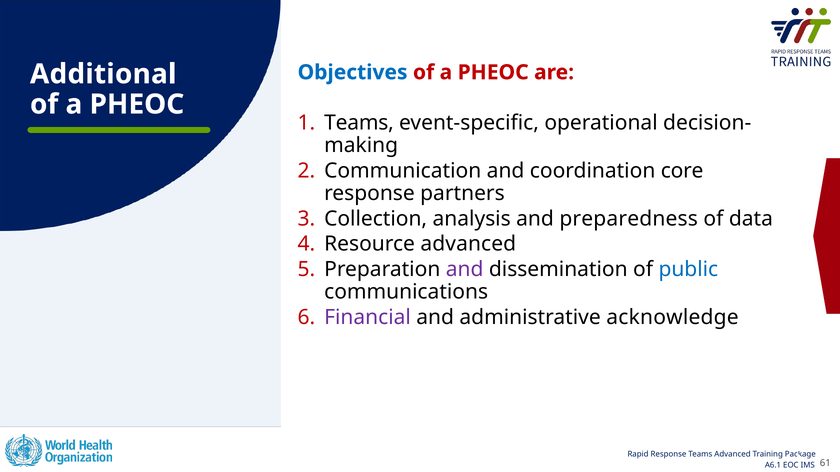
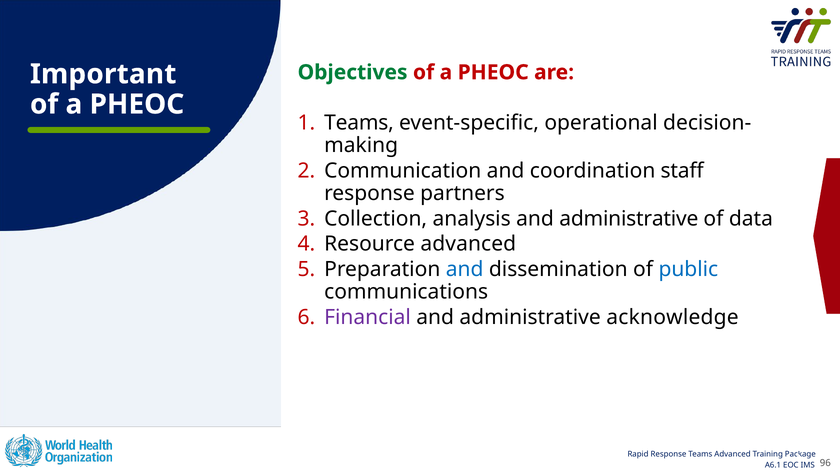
Objectives colour: blue -> green
Additional: Additional -> Important
core: core -> staff
analysis and preparedness: preparedness -> administrative
and at (465, 270) colour: purple -> blue
61: 61 -> 96
